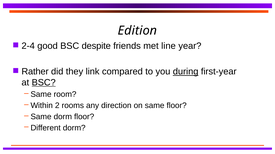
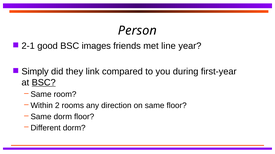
Edition: Edition -> Person
2-4: 2-4 -> 2-1
despite: despite -> images
Rather: Rather -> Simply
during underline: present -> none
